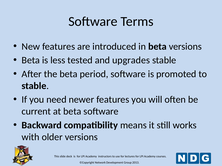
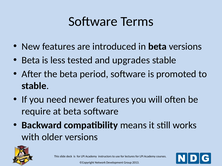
current: current -> require
